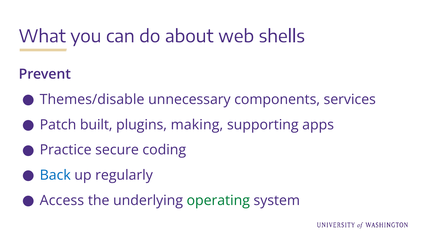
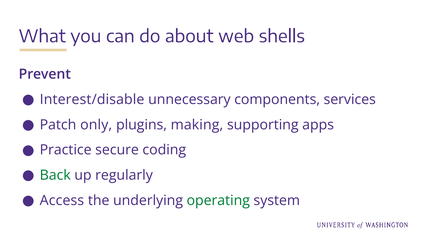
Themes/disable: Themes/disable -> Interest/disable
built: built -> only
Back colour: blue -> green
